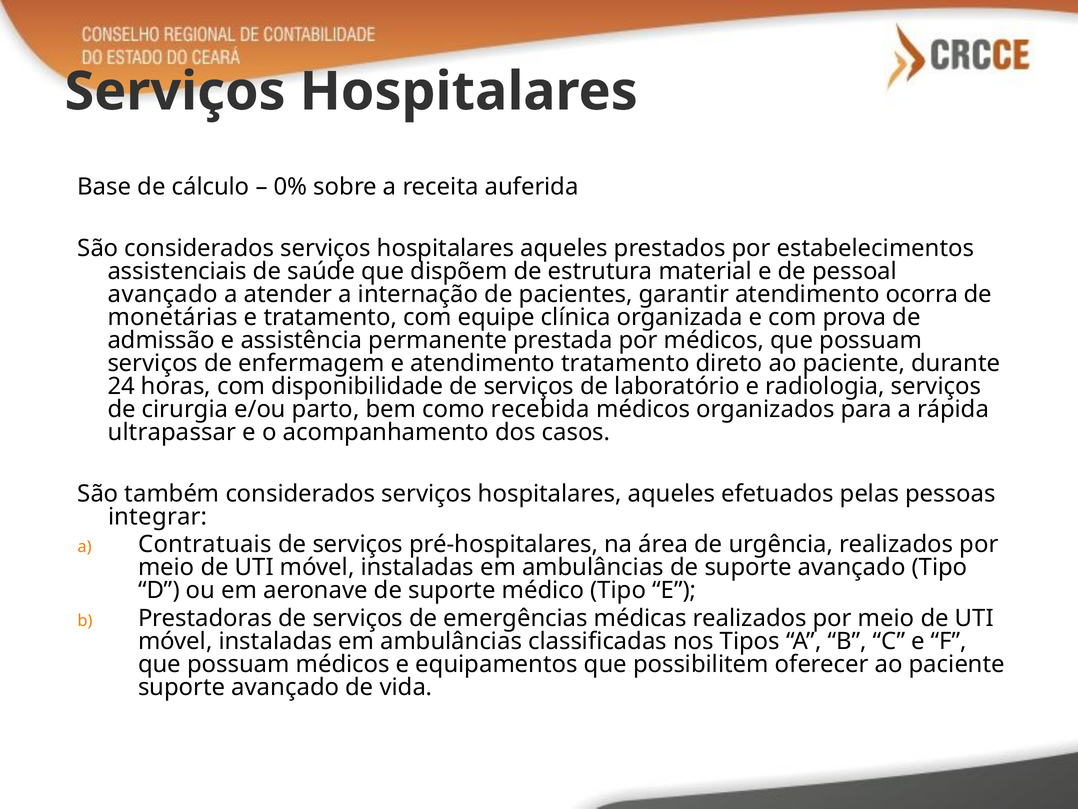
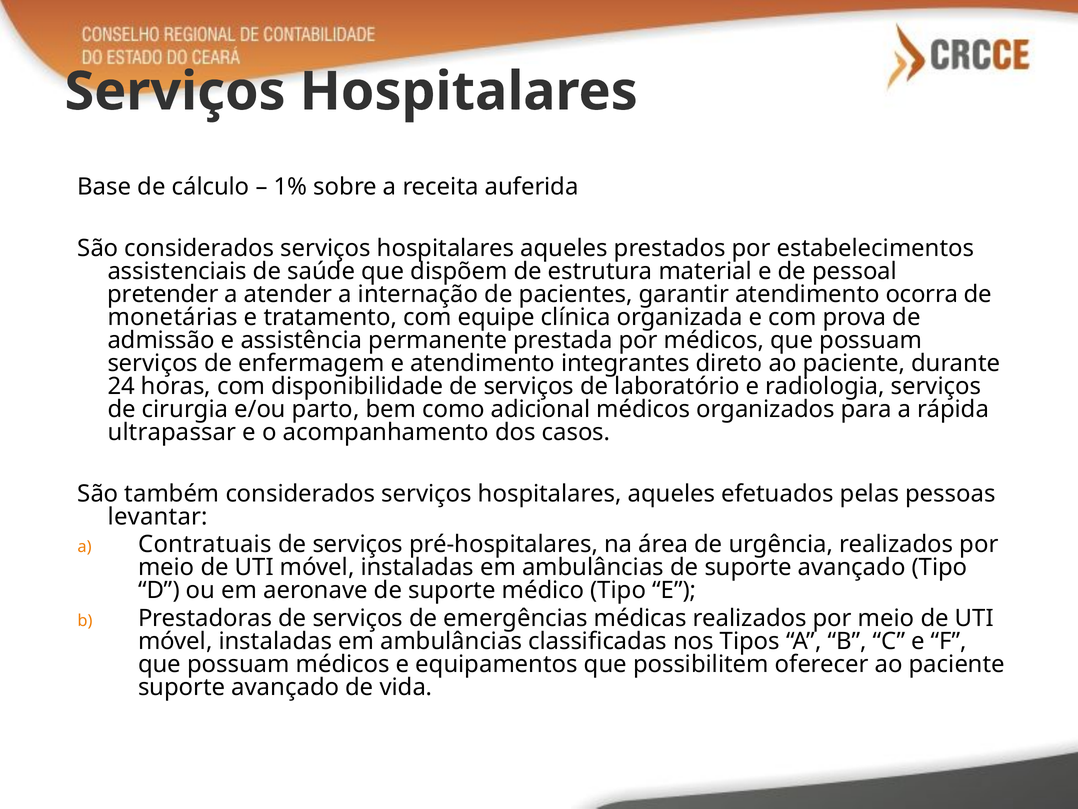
0%: 0% -> 1%
avançado at (163, 294): avançado -> pretender
atendimento tratamento: tratamento -> integrantes
recebida: recebida -> adicional
integrar: integrar -> levantar
